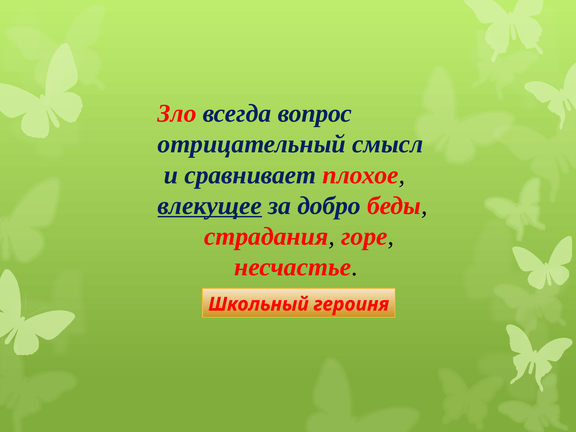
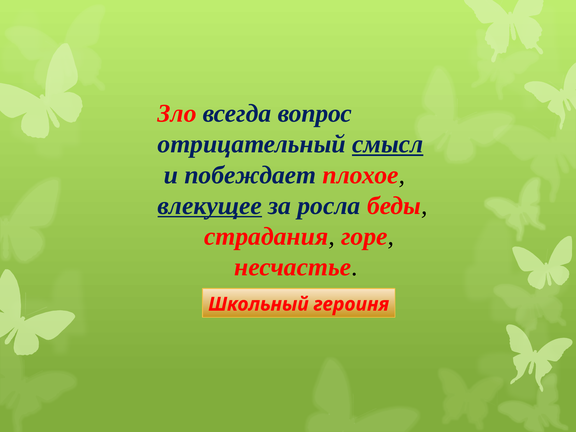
смысл underline: none -> present
сравнивает: сравнивает -> побеждает
добро: добро -> росла
